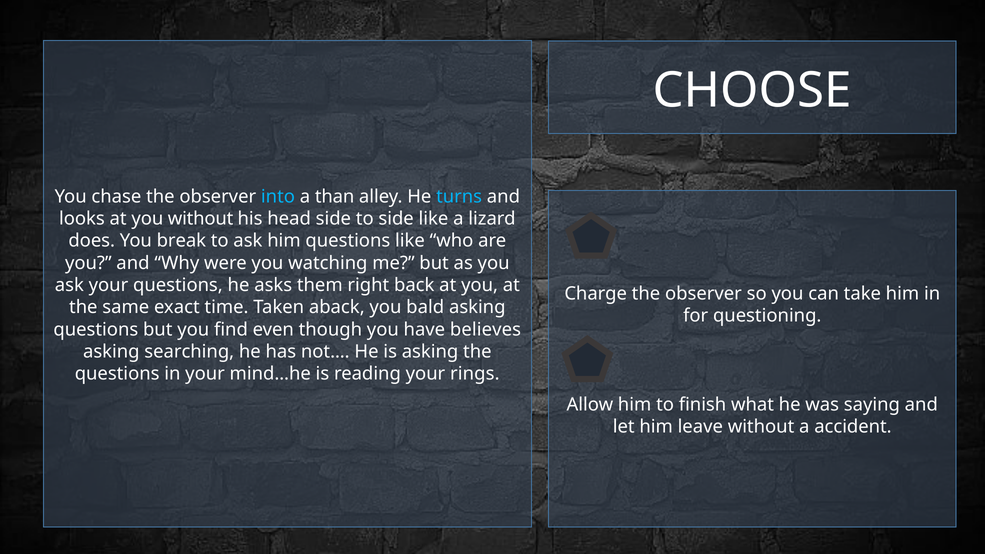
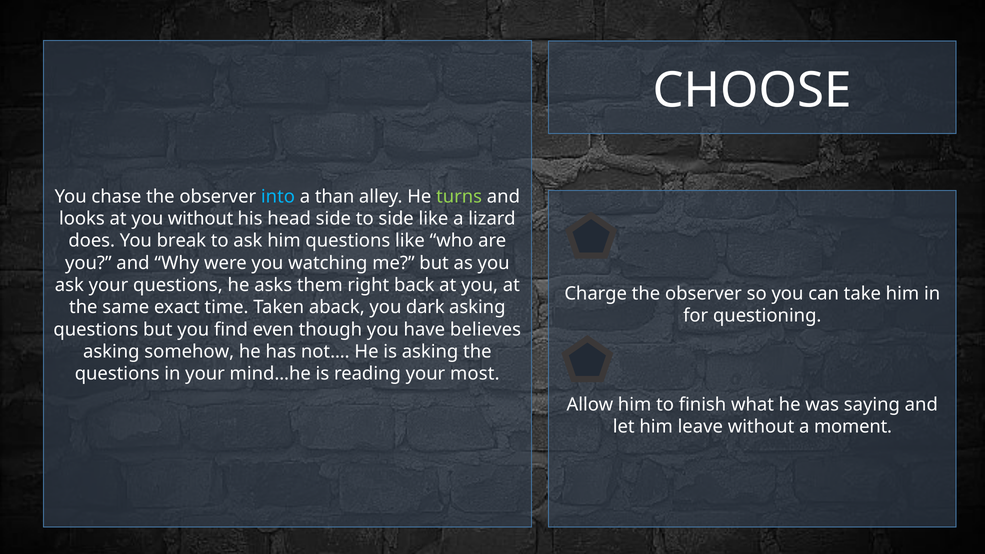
turns colour: light blue -> light green
bald: bald -> dark
searching: searching -> somehow
rings: rings -> most
accident: accident -> moment
